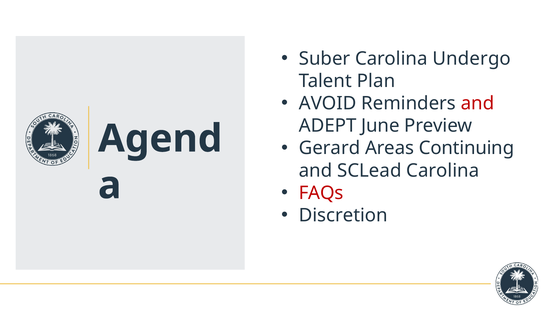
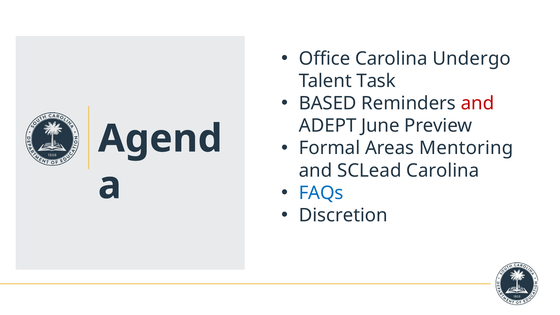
Suber: Suber -> Office
Plan: Plan -> Task
AVOID: AVOID -> BASED
Gerard: Gerard -> Formal
Continuing: Continuing -> Mentoring
FAQs colour: red -> blue
